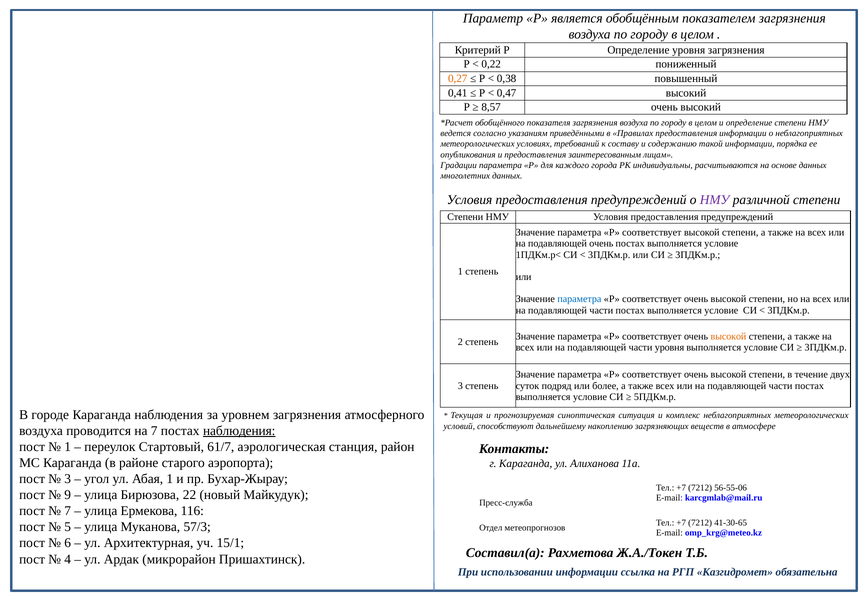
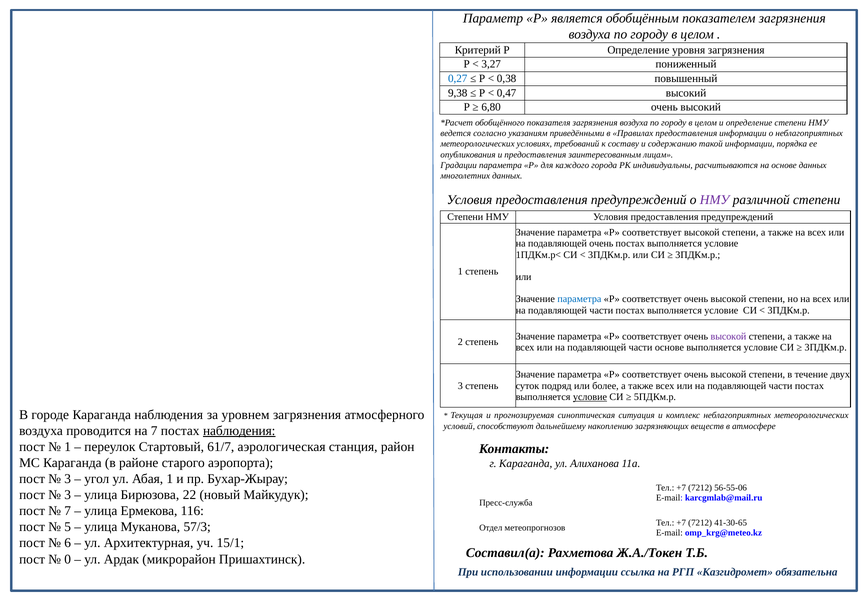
0,22: 0,22 -> 3,27
0,27 colour: orange -> blue
0,41: 0,41 -> 9,38
8,57: 8,57 -> 6,80
высокой at (728, 336) colour: orange -> purple
части уровня: уровня -> основе
условие at (590, 397) underline: none -> present
9 at (68, 495): 9 -> 3
4: 4 -> 0
